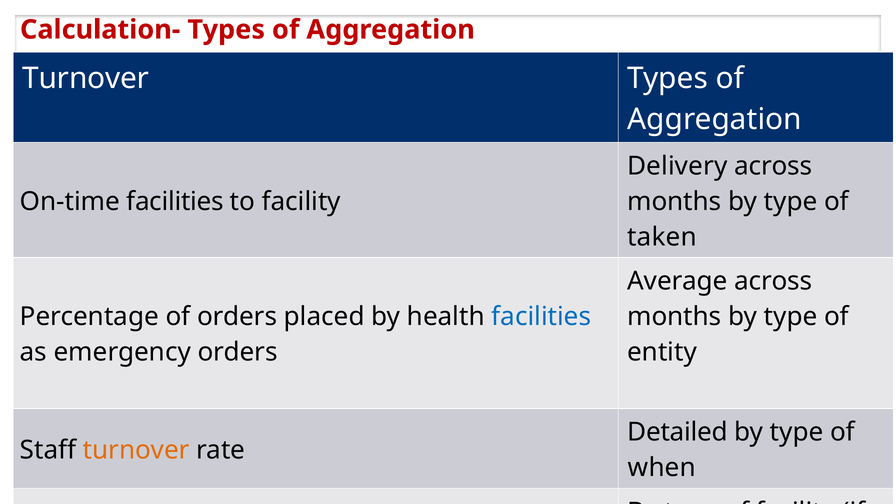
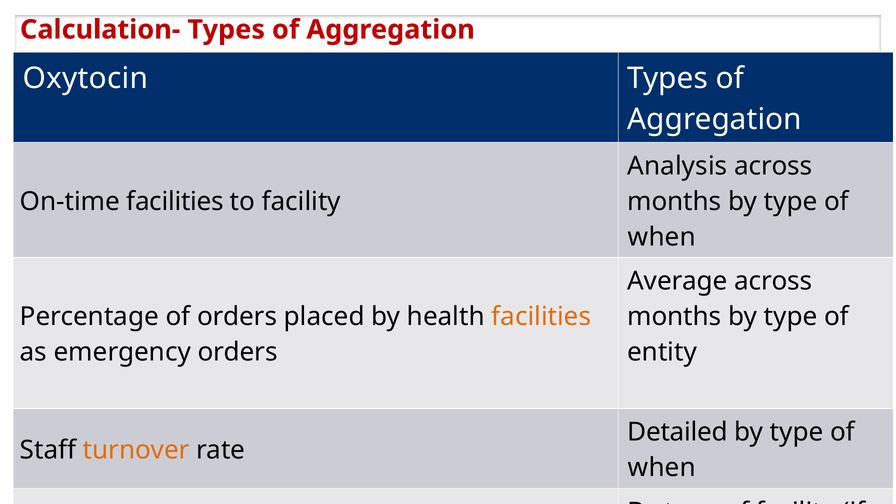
Turnover at (86, 79): Turnover -> Oxytocin
Delivery: Delivery -> Analysis
taken at (662, 237): taken -> when
facilities at (541, 317) colour: blue -> orange
